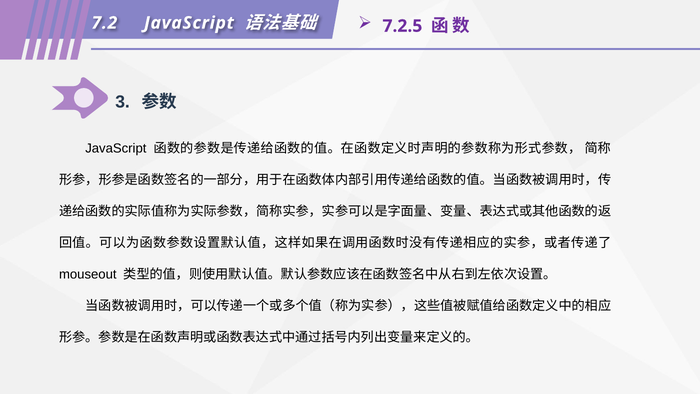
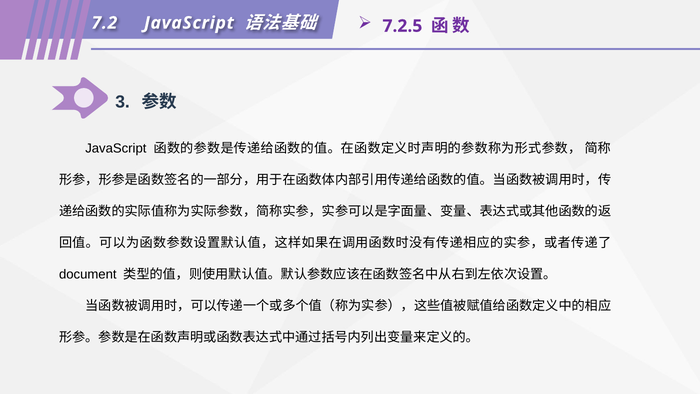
mouseout: mouseout -> document
